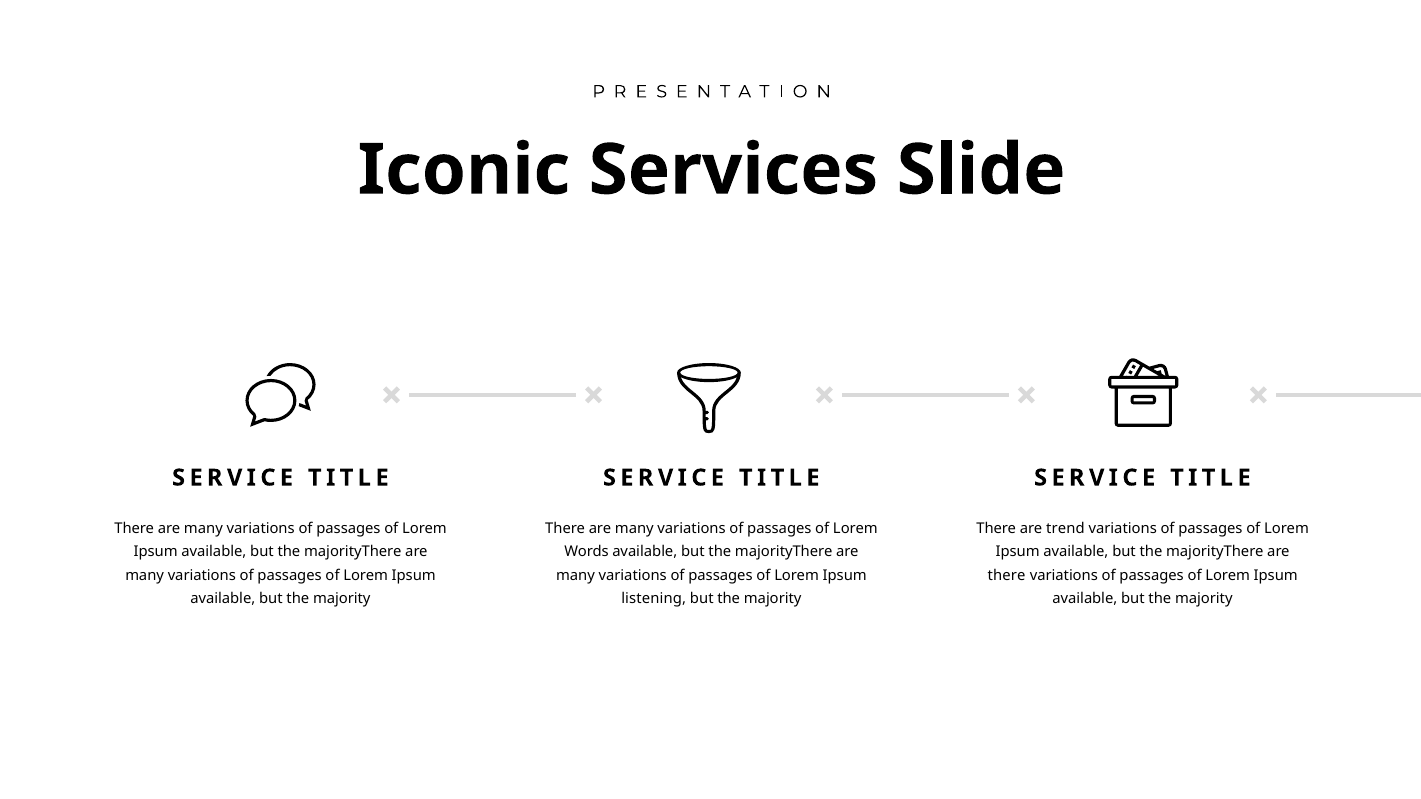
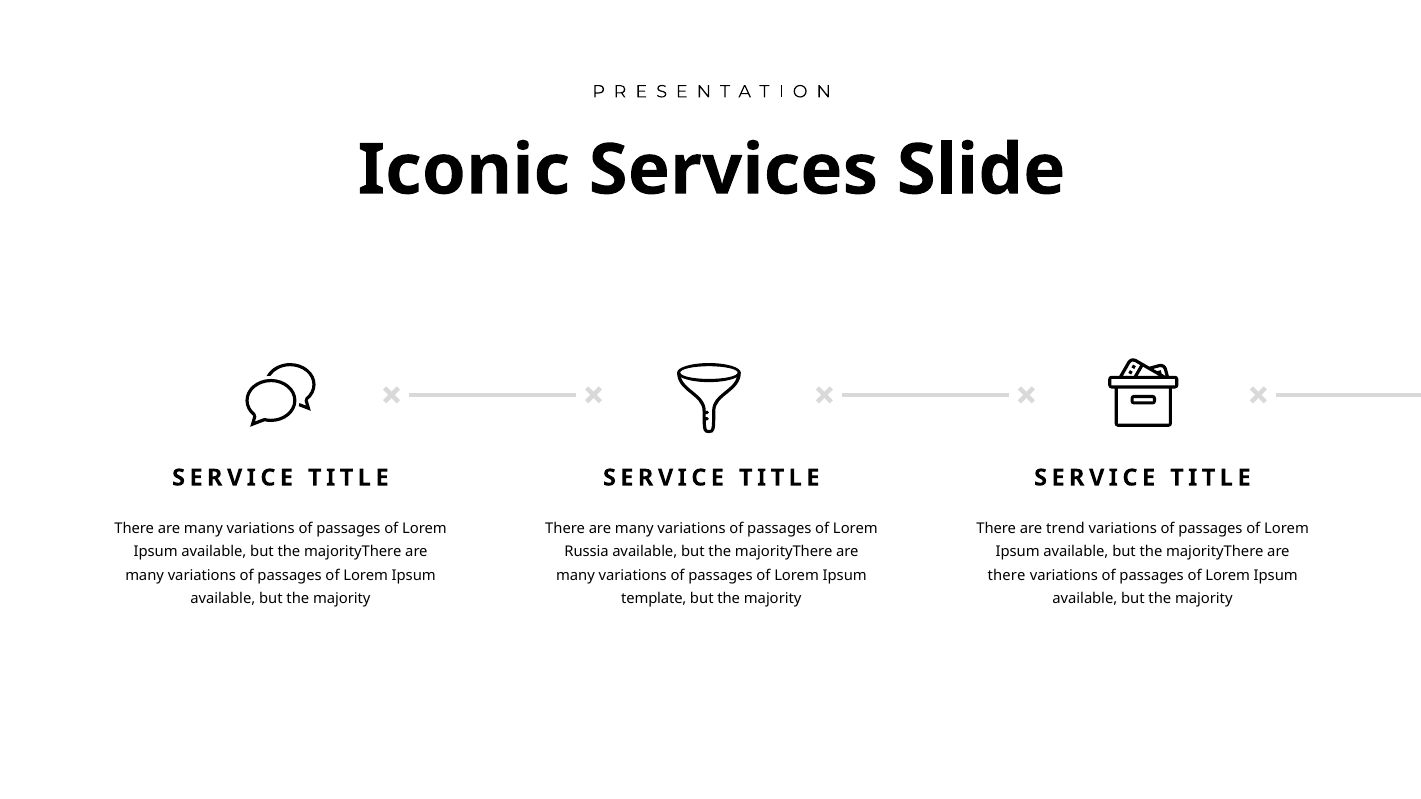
Words: Words -> Russia
listening: listening -> template
